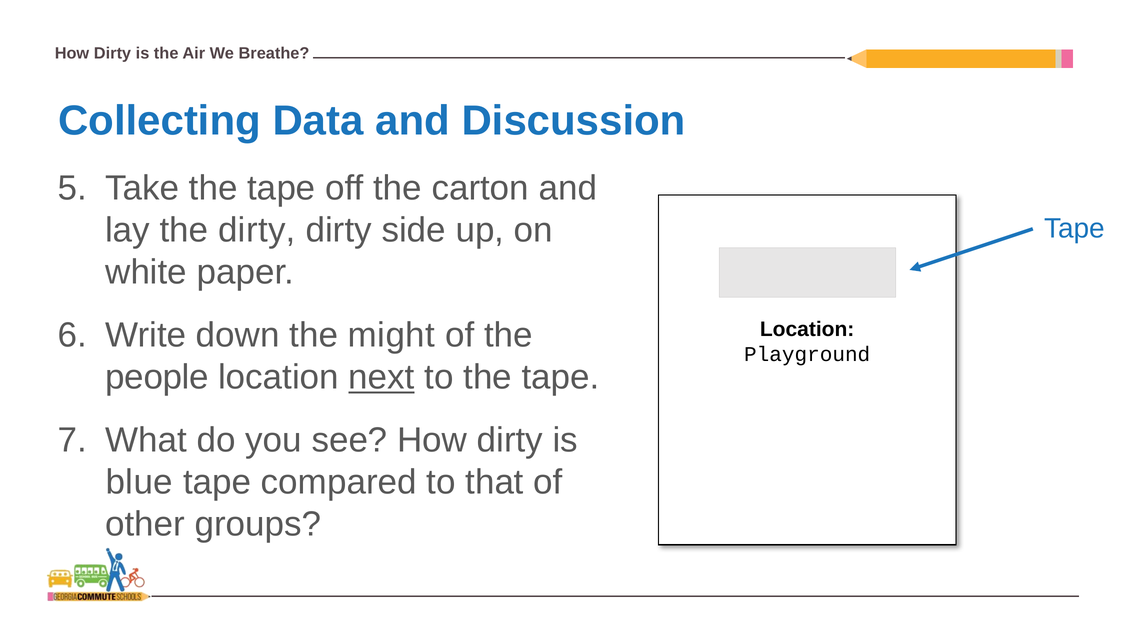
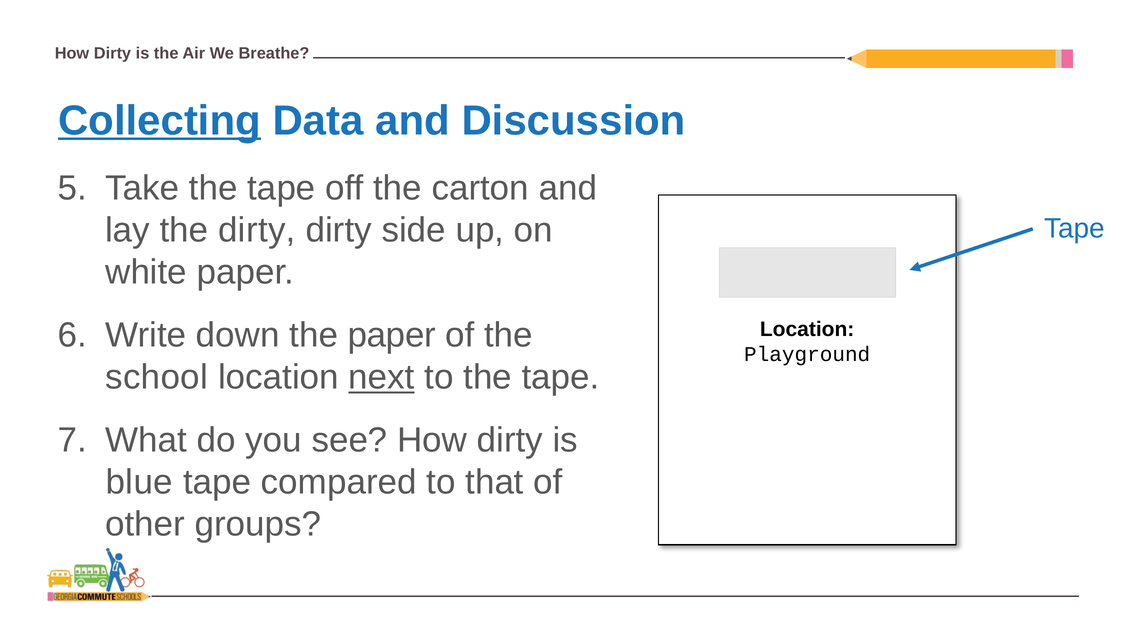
Collecting underline: none -> present
the might: might -> paper
people: people -> school
